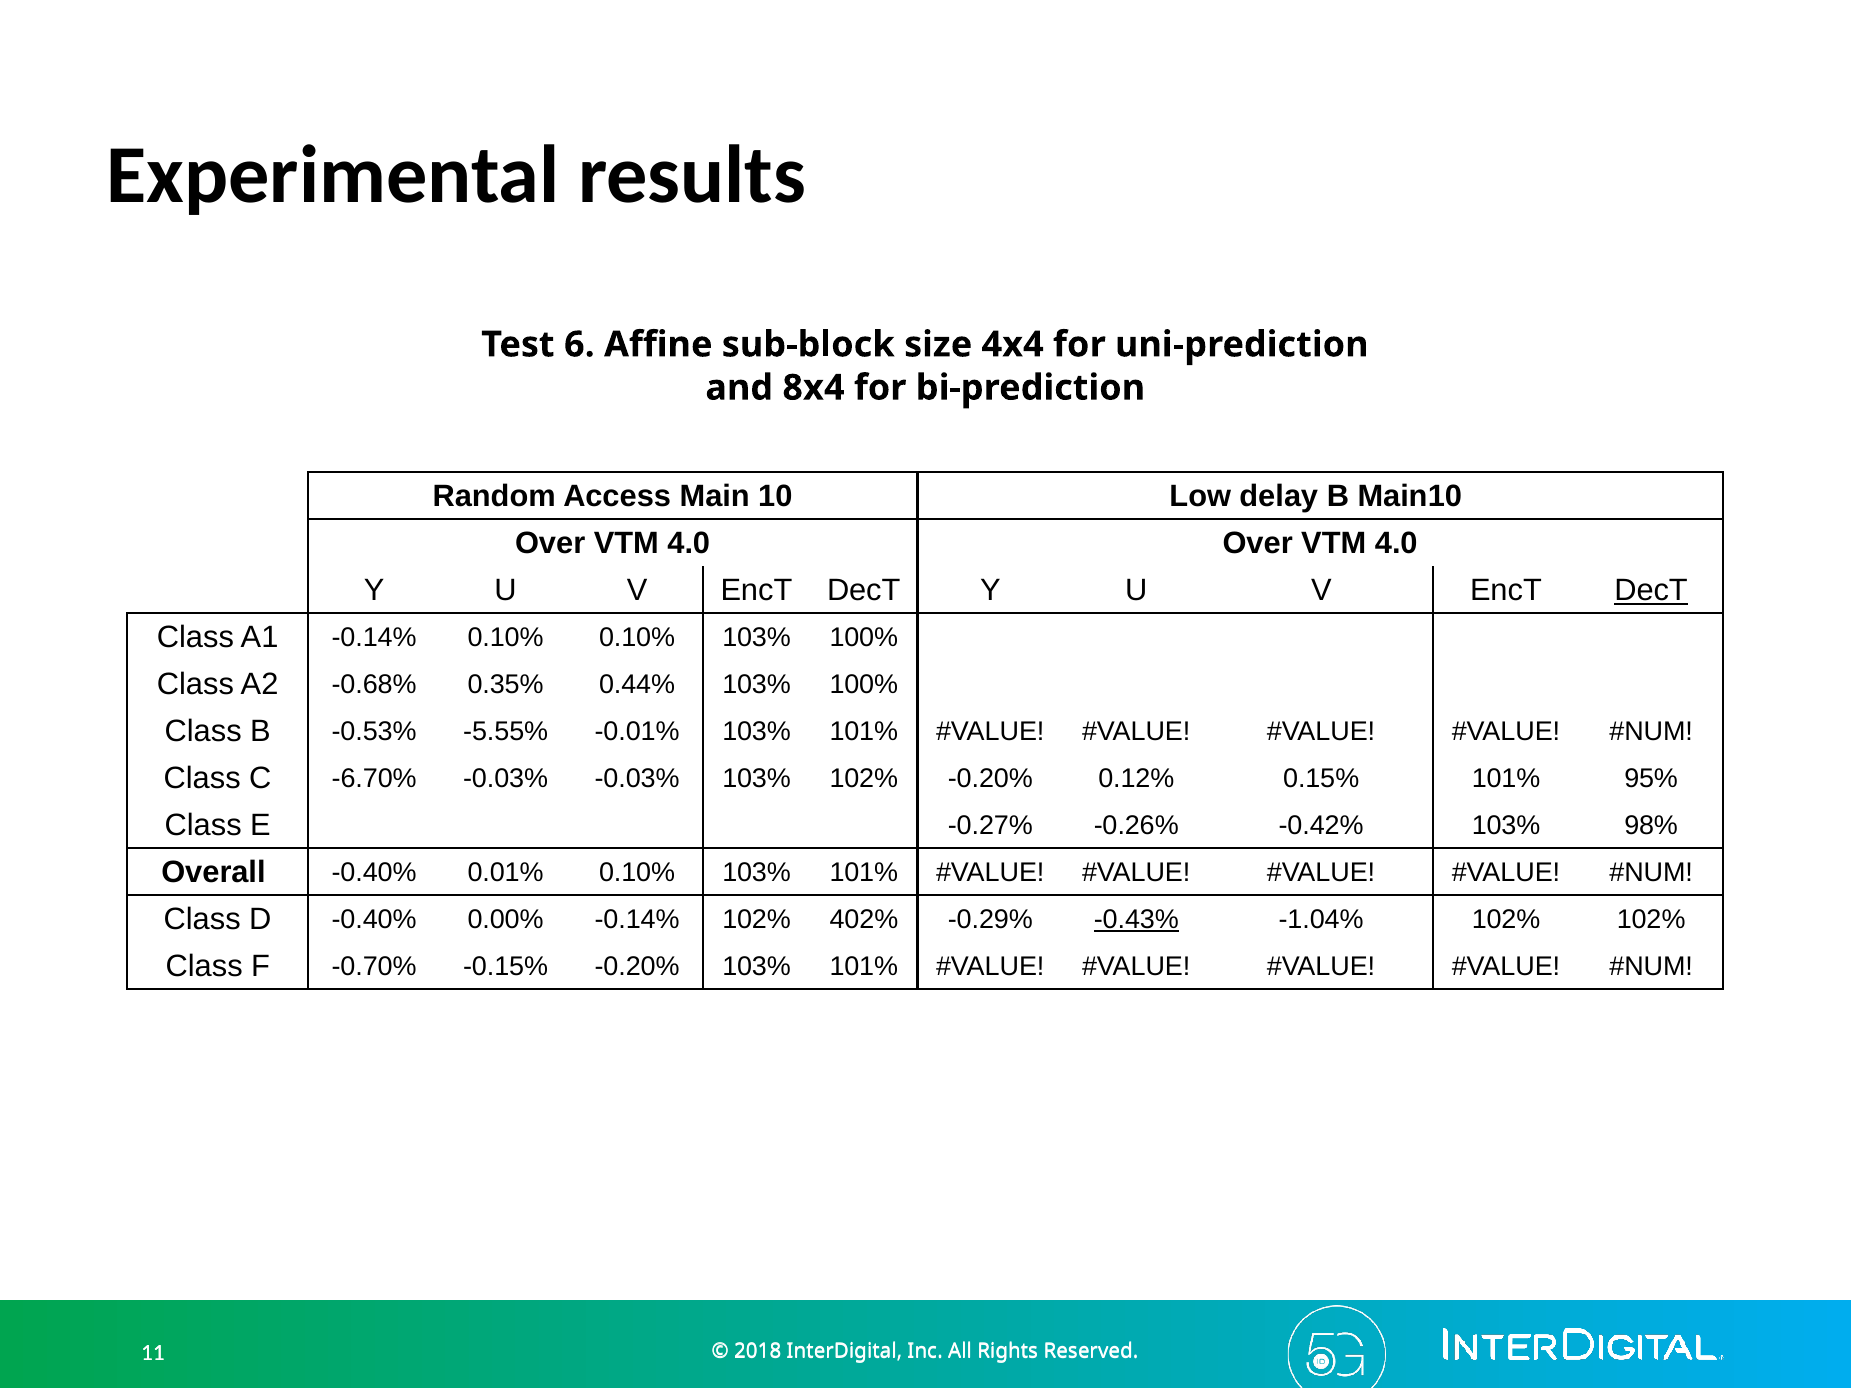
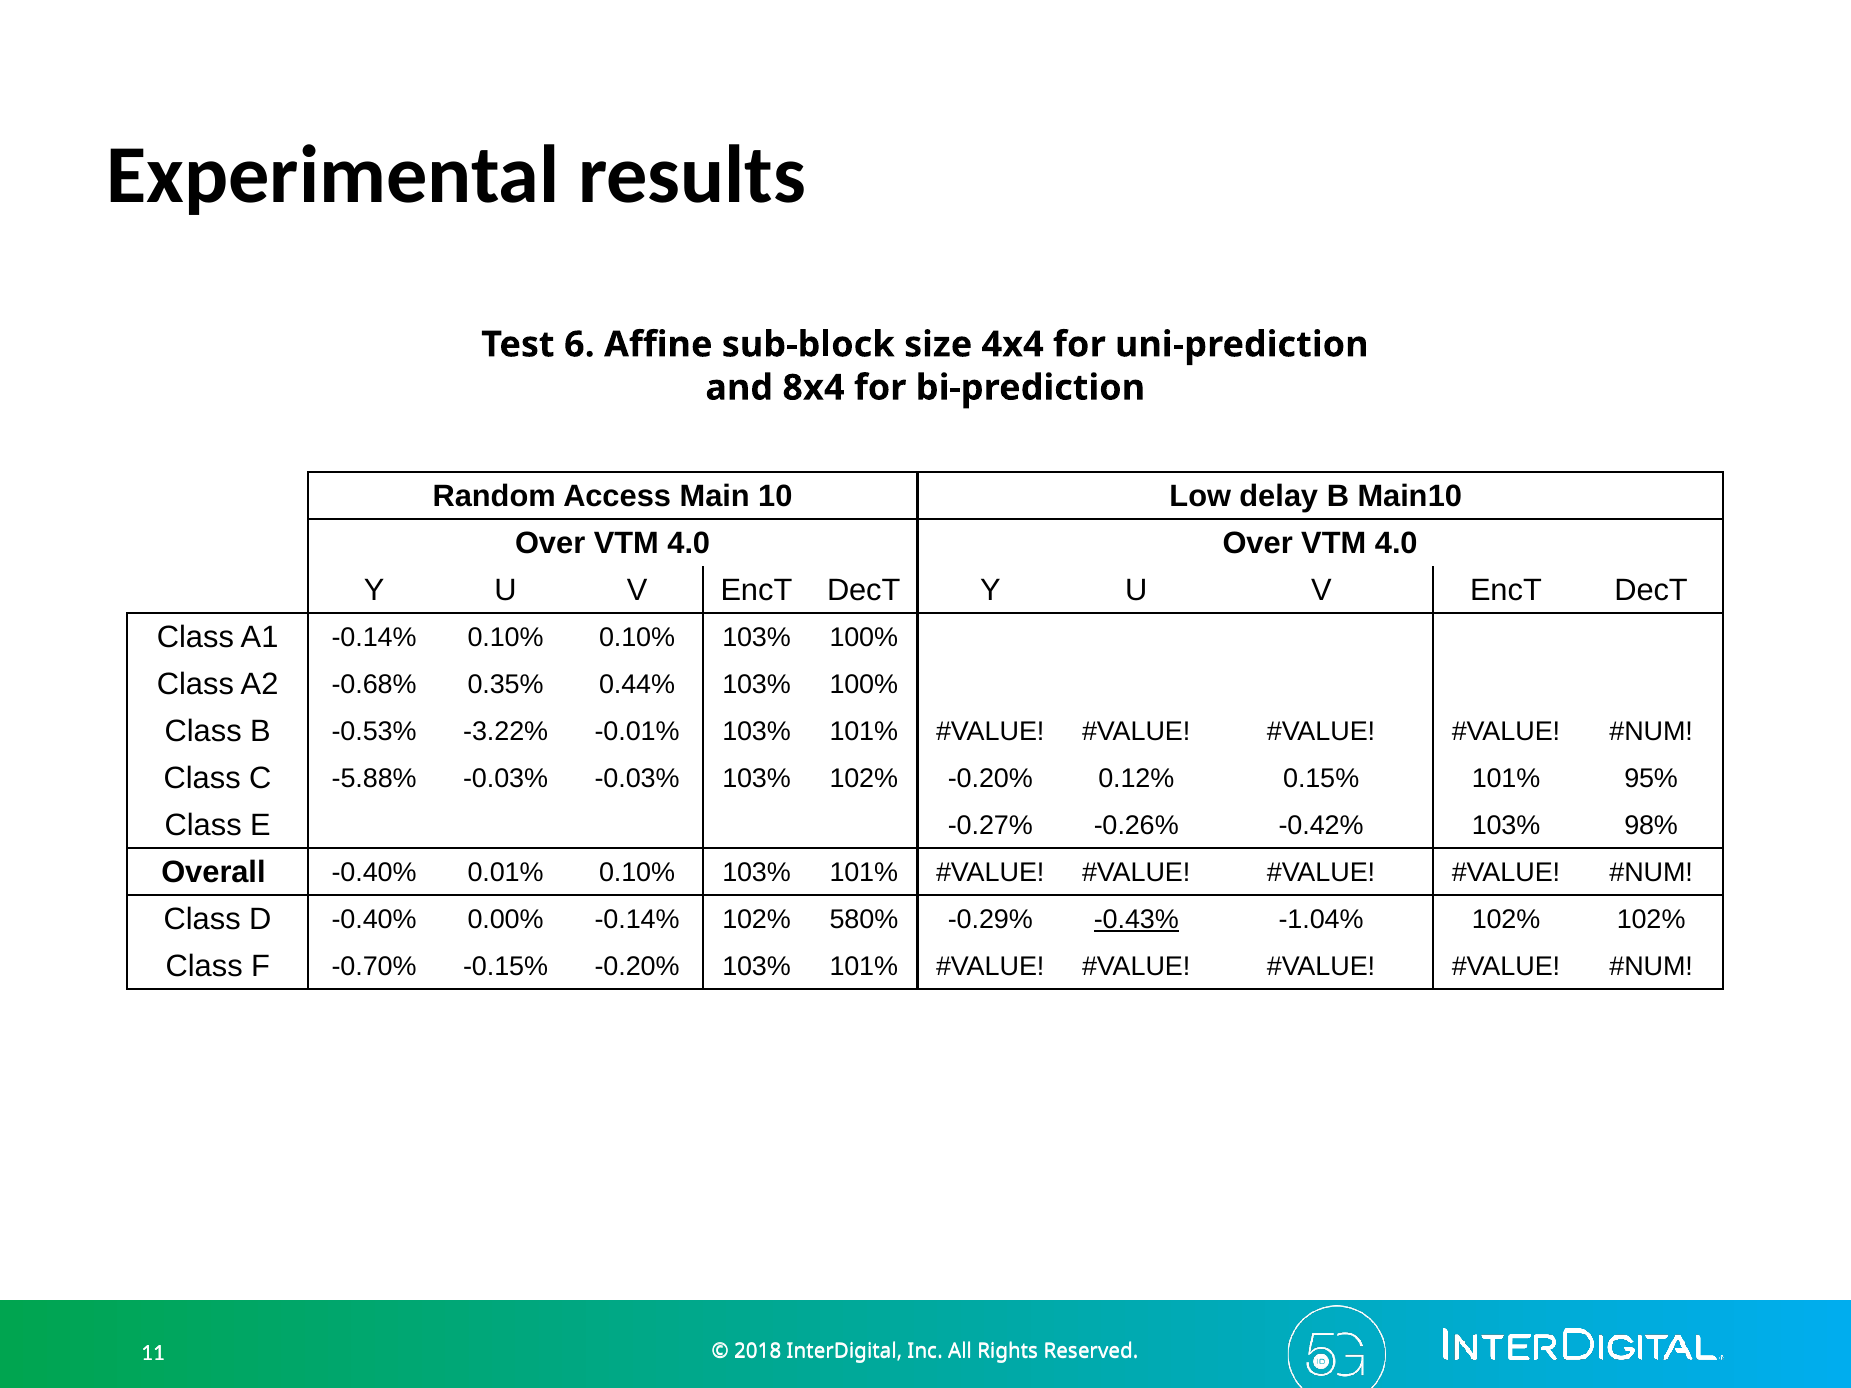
DecT at (1651, 591) underline: present -> none
-5.55%: -5.55% -> -3.22%
-6.70%: -6.70% -> -5.88%
402%: 402% -> 580%
